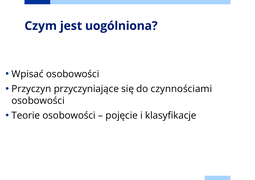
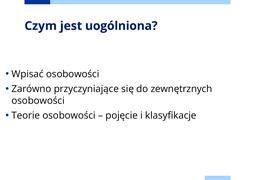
Przyczyn: Przyczyn -> Zarówno
czynnościami: czynnościami -> zewnętrznych
